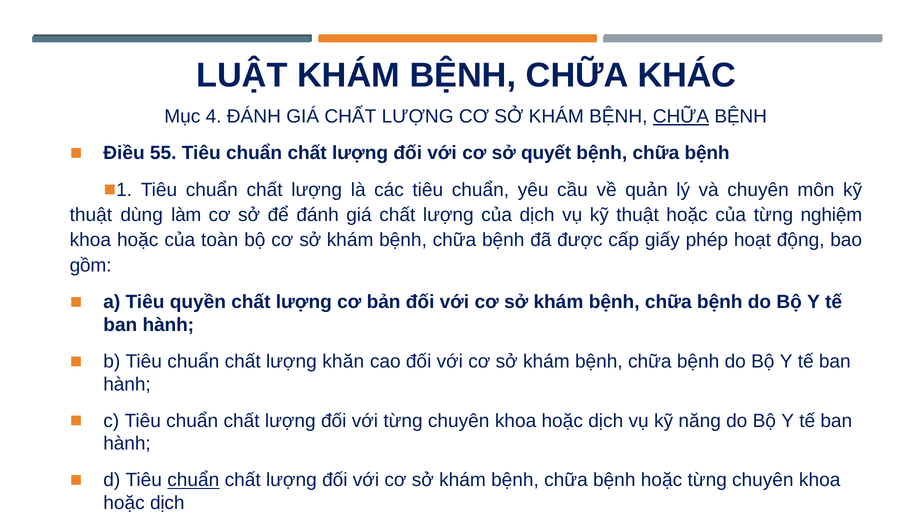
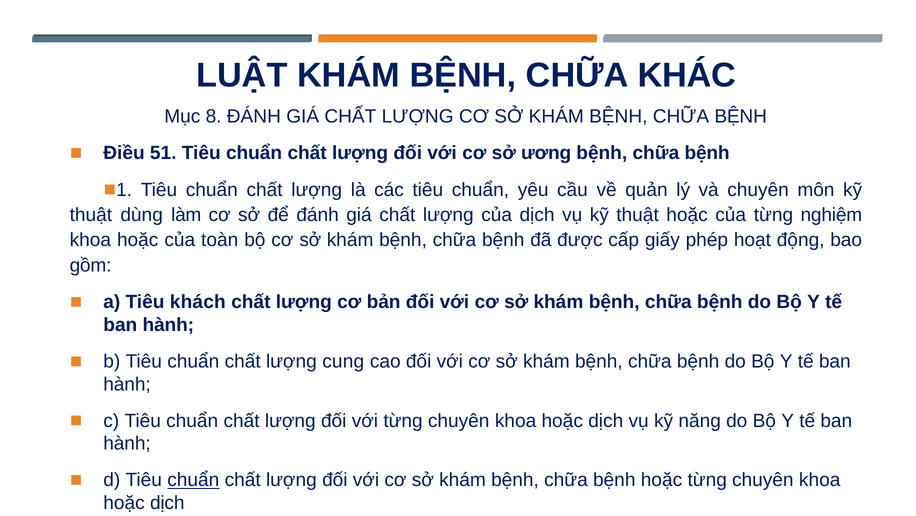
4: 4 -> 8
CHỮA at (681, 116) underline: present -> none
55: 55 -> 51
quyết: quyết -> ương
quyền: quyền -> khách
khăn: khăn -> cung
